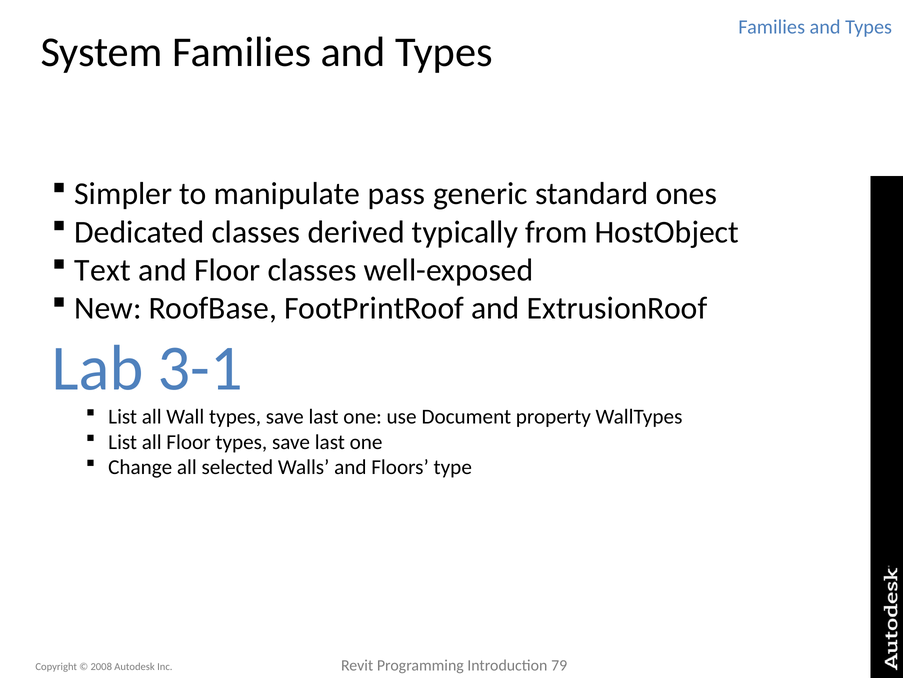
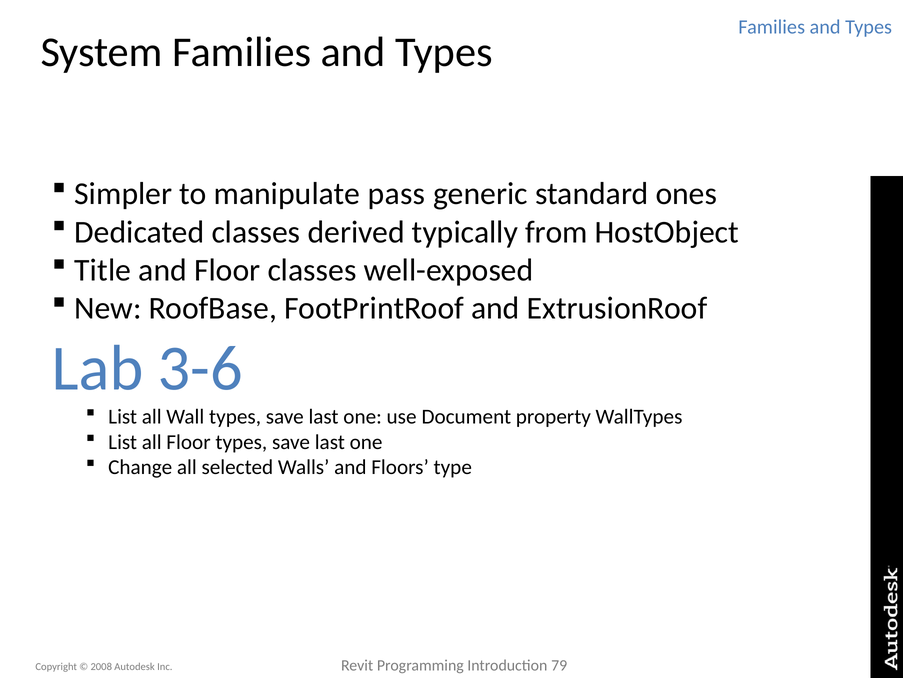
Text: Text -> Title
3-1: 3-1 -> 3-6
